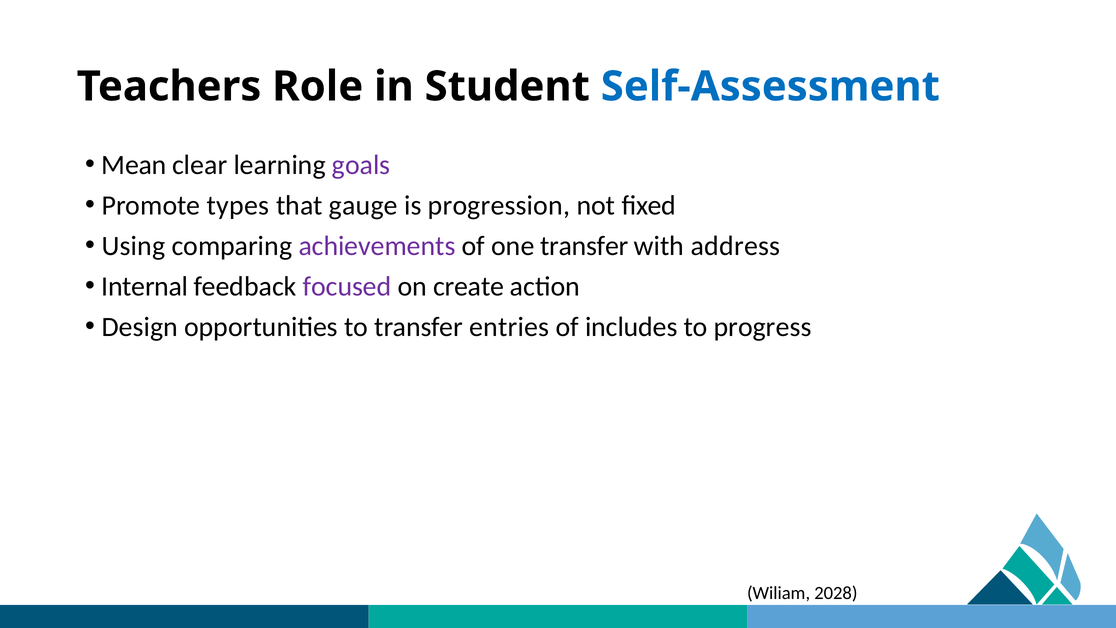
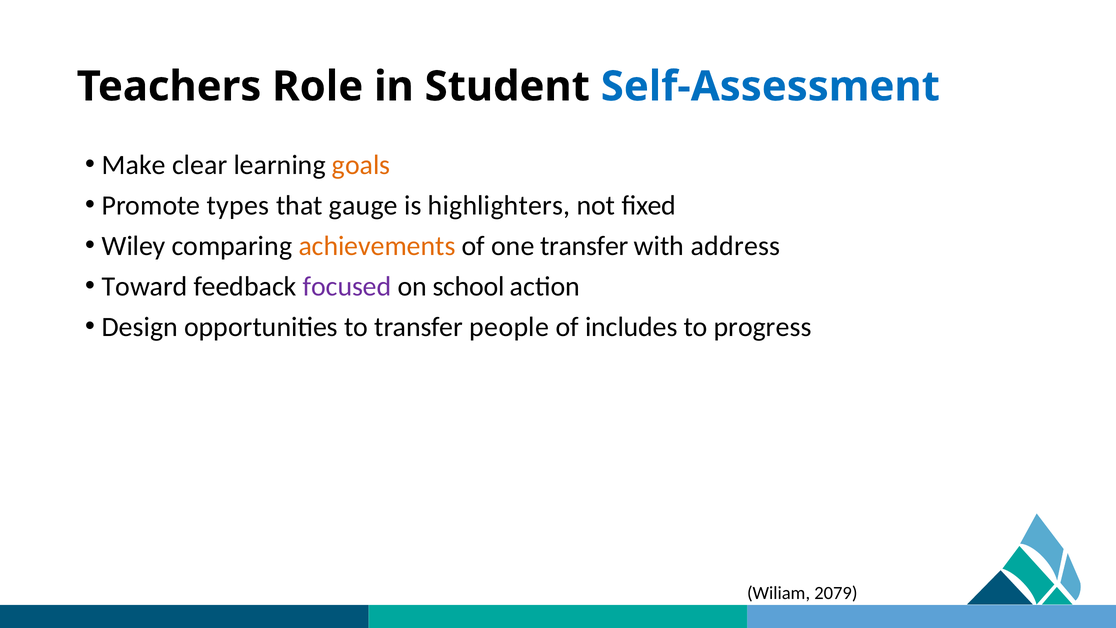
Mean: Mean -> Make
goals colour: purple -> orange
progression: progression -> highlighters
Using: Using -> Wiley
achievements colour: purple -> orange
Internal: Internal -> Toward
create: create -> school
entries: entries -> people
2028: 2028 -> 2079
